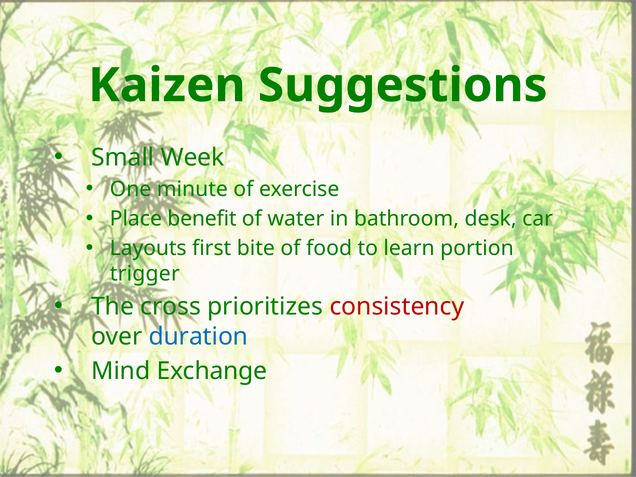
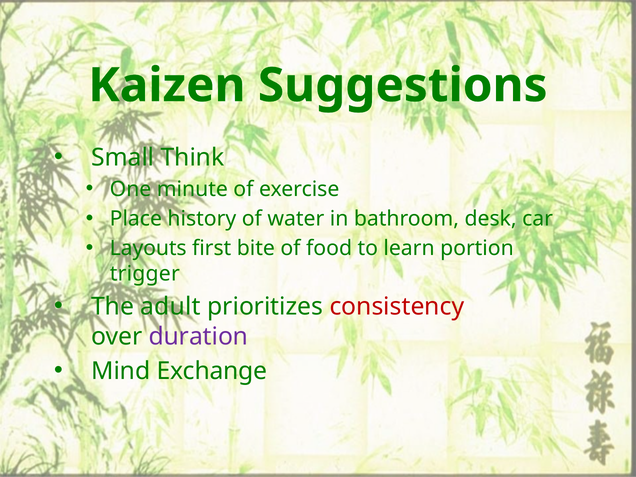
Week: Week -> Think
benefit: benefit -> history
cross: cross -> adult
duration colour: blue -> purple
